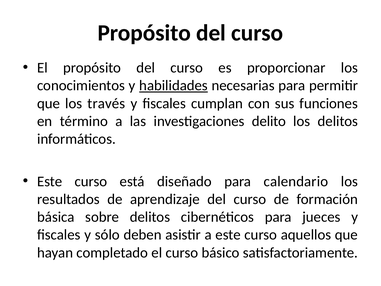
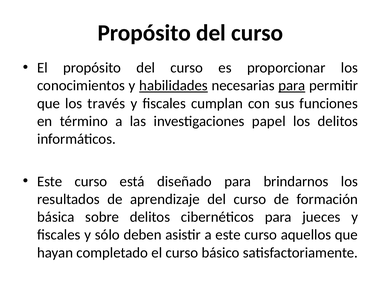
para at (292, 85) underline: none -> present
delito: delito -> papel
calendario: calendario -> brindarnos
